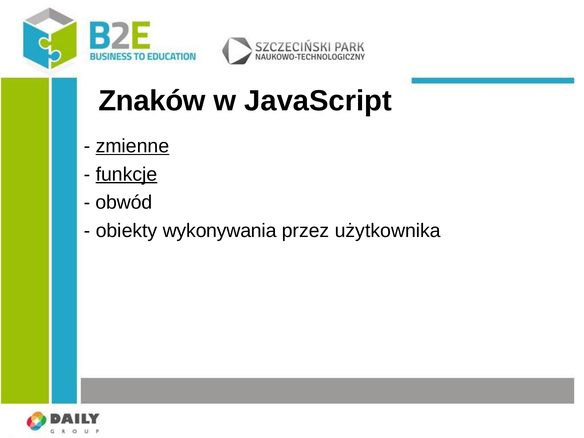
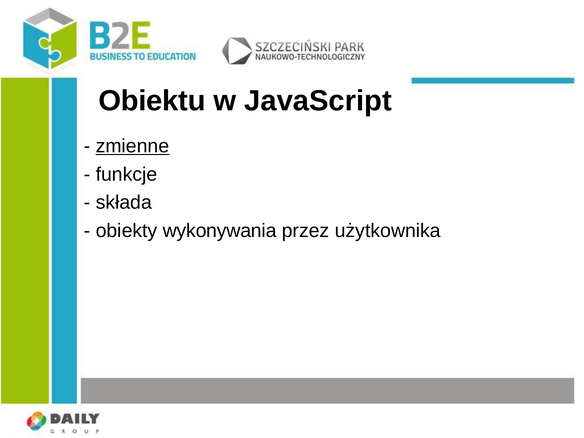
Znaków: Znaków -> Obiektu
funkcje underline: present -> none
obwód: obwód -> składa
